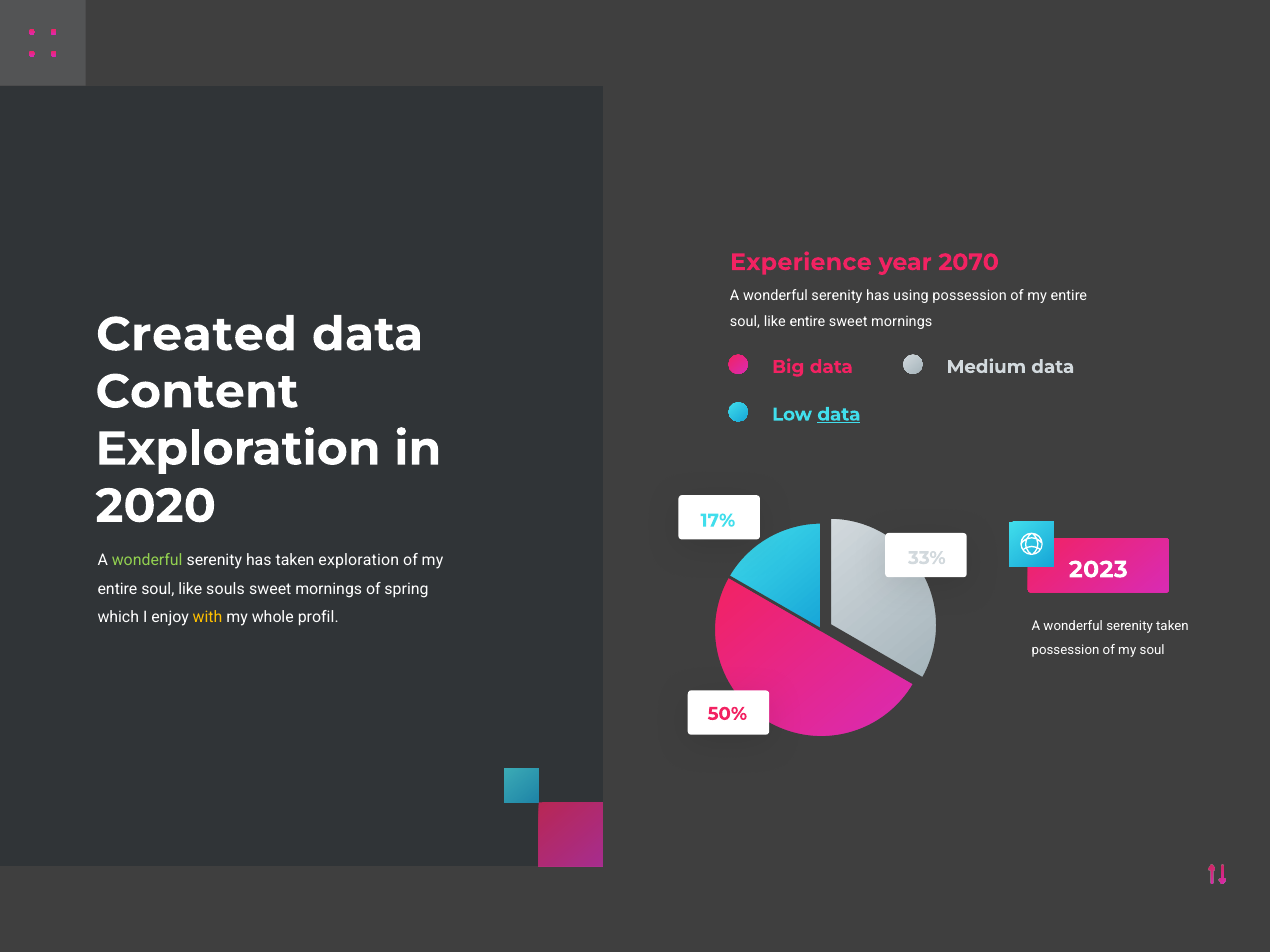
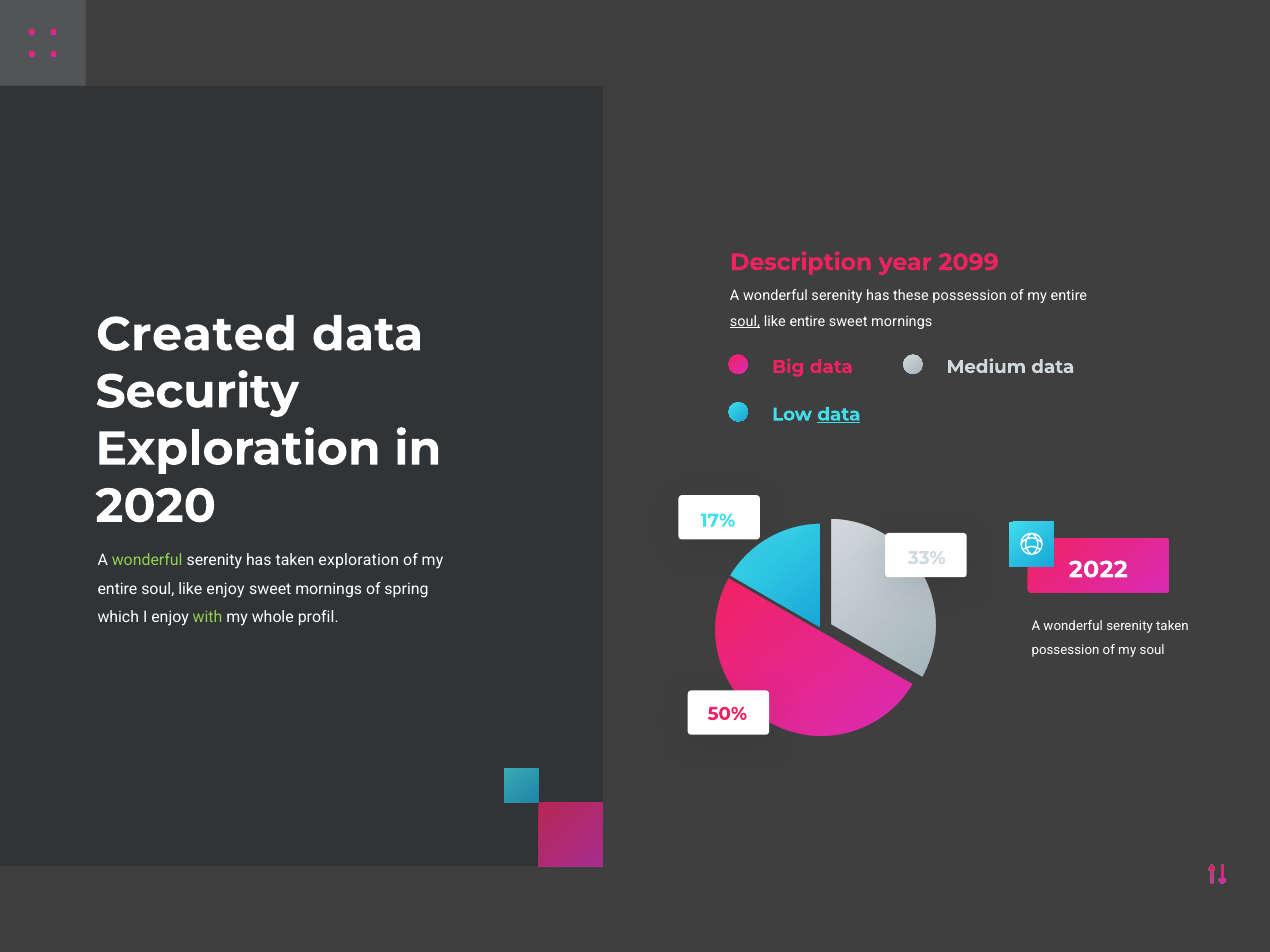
Experience: Experience -> Description
2070: 2070 -> 2099
using: using -> these
soul at (745, 322) underline: none -> present
Content: Content -> Security
2023: 2023 -> 2022
like souls: souls -> enjoy
with colour: yellow -> light green
